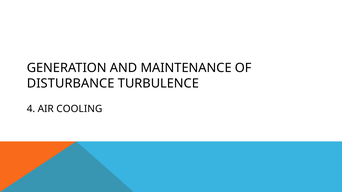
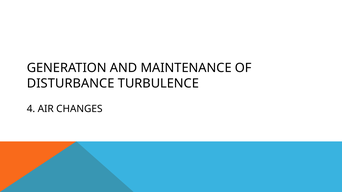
COOLING: COOLING -> CHANGES
